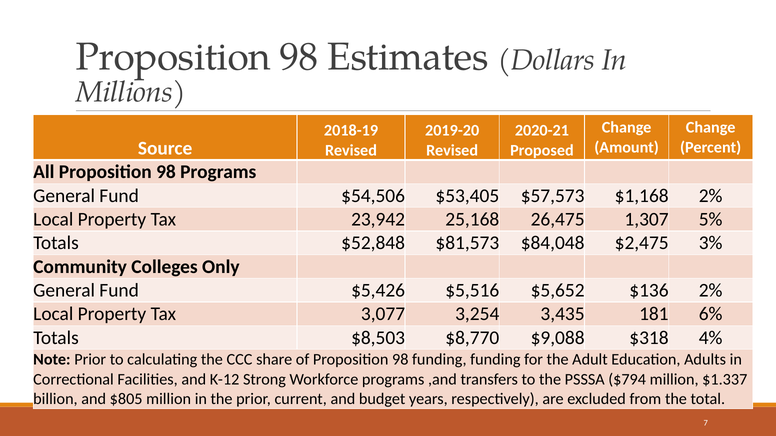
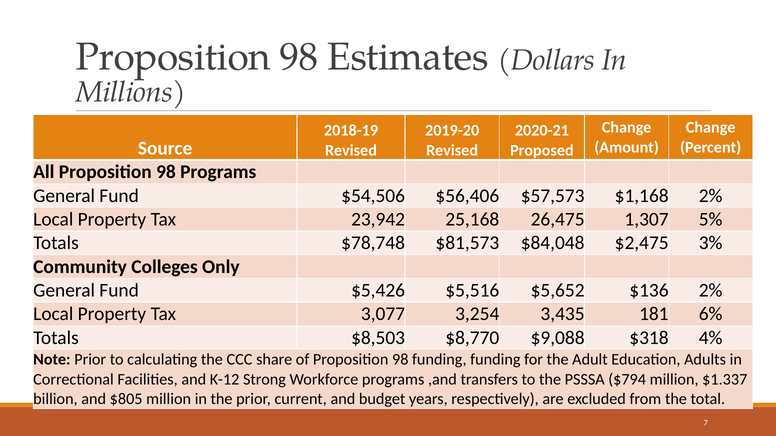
$53,405: $53,405 -> $56,406
$52,848: $52,848 -> $78,748
